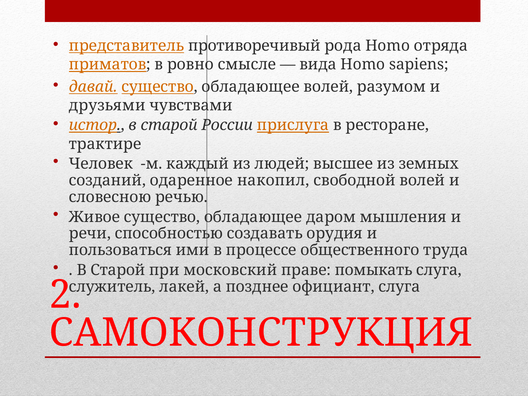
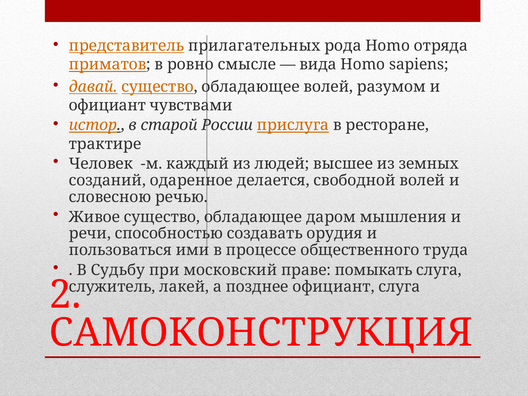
противоречивый: противоречивый -> прилагательных
друзьями at (107, 105): друзьями -> официант
накопил: накопил -> делается
Старой at (118, 270): Старой -> Судьбу
